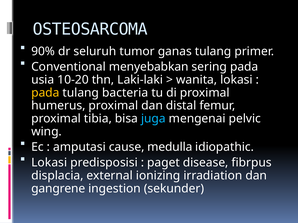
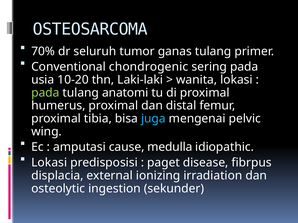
90%: 90% -> 70%
menyebabkan: menyebabkan -> chondrogenic
pada at (45, 93) colour: yellow -> light green
bacteria: bacteria -> anatomi
gangrene: gangrene -> osteolytic
